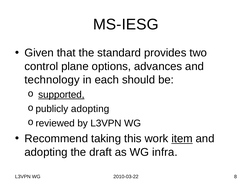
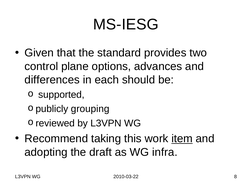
technology: technology -> differences
supported underline: present -> none
adopting at (90, 109): adopting -> grouping
